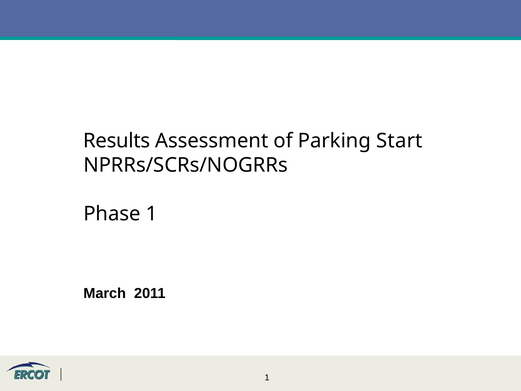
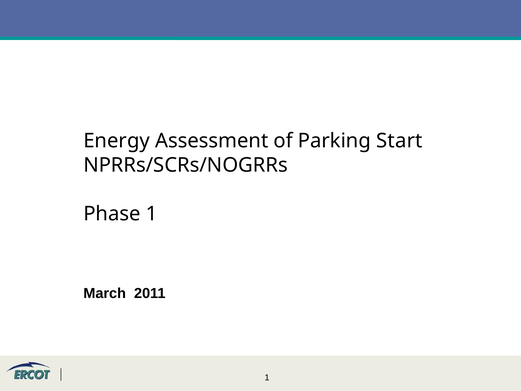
Results: Results -> Energy
